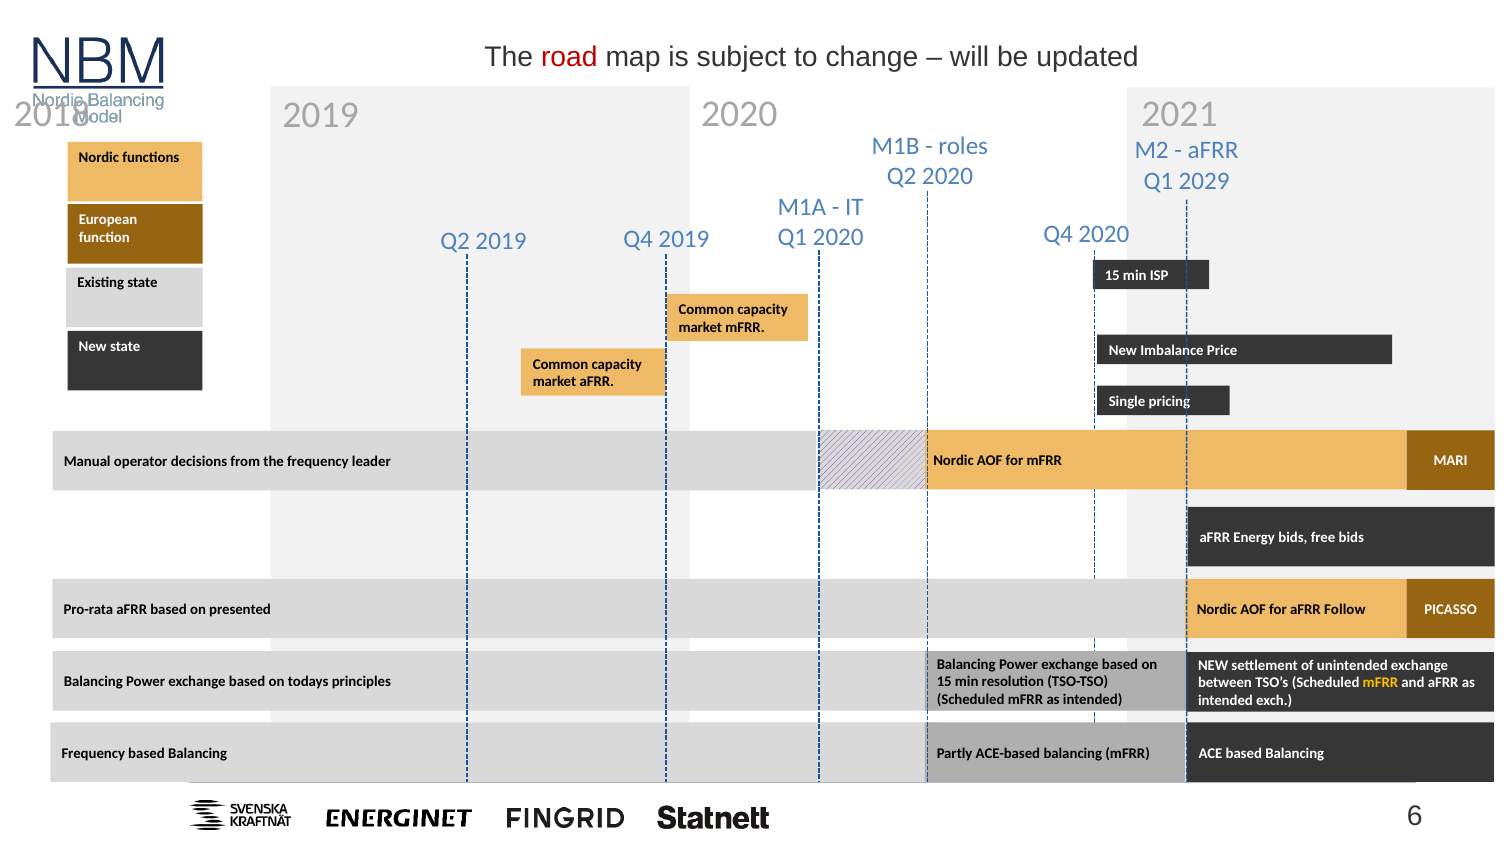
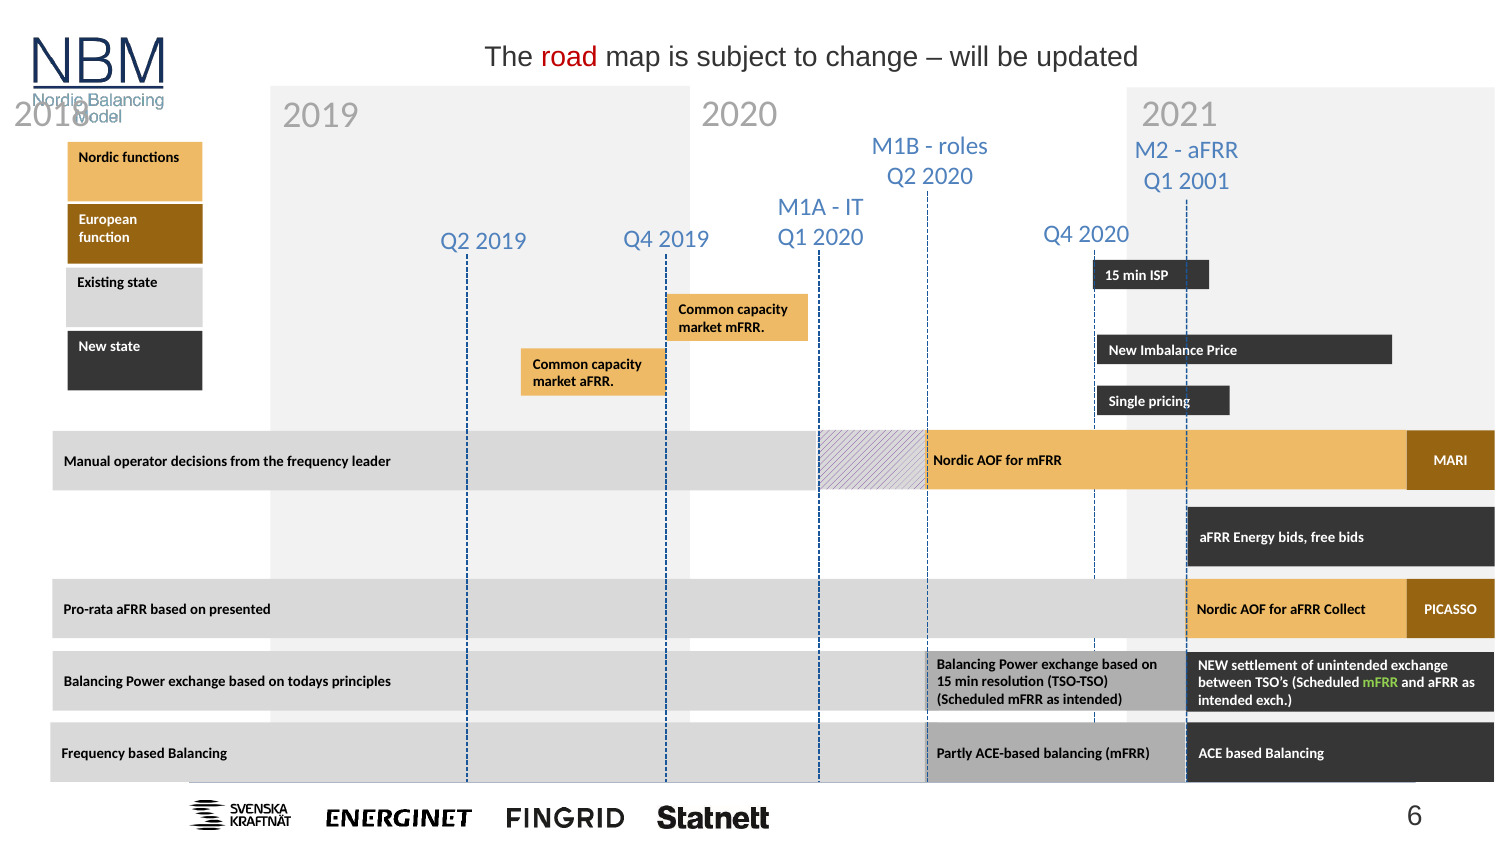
2029: 2029 -> 2001
Follow: Follow -> Collect
mFRR at (1380, 683) colour: yellow -> light green
